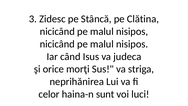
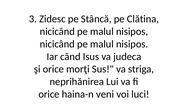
celor at (49, 94): celor -> orice
sunt: sunt -> veni
